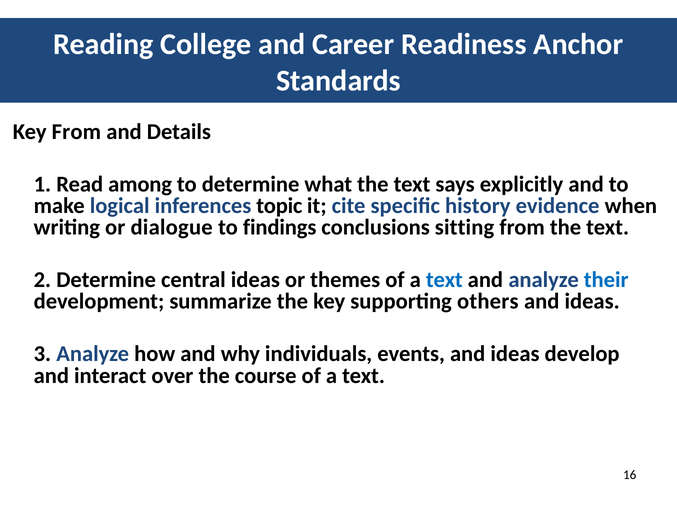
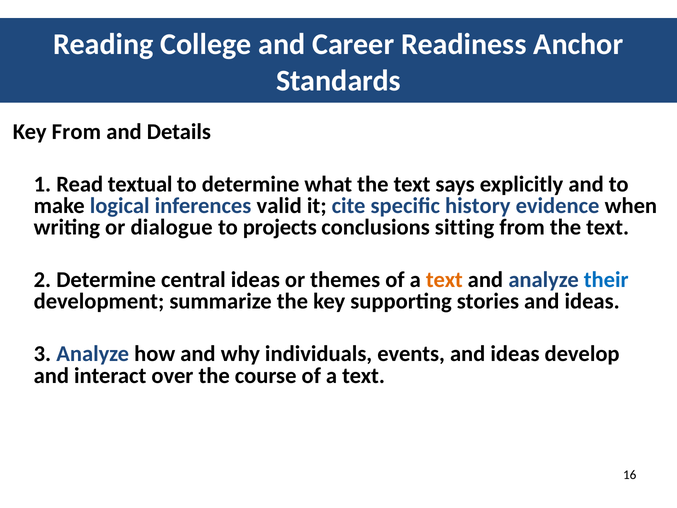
among: among -> textual
topic: topic -> valid
findings: findings -> projects
text at (444, 280) colour: blue -> orange
others: others -> stories
